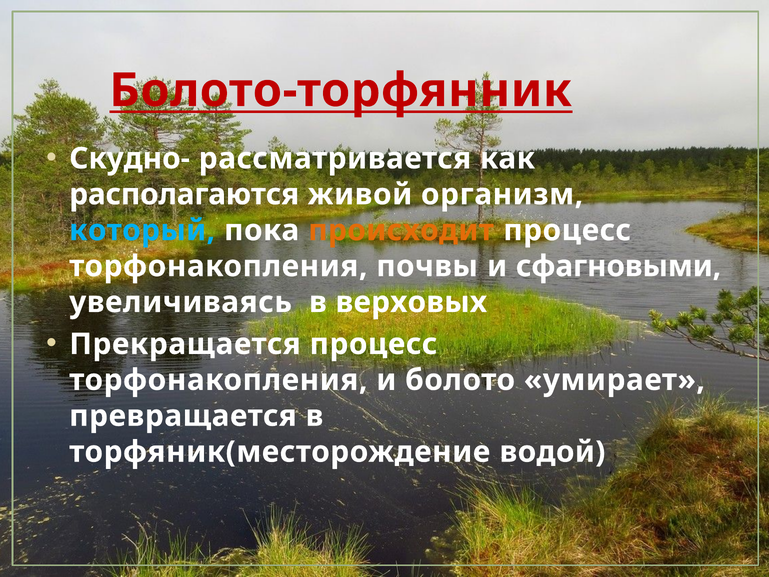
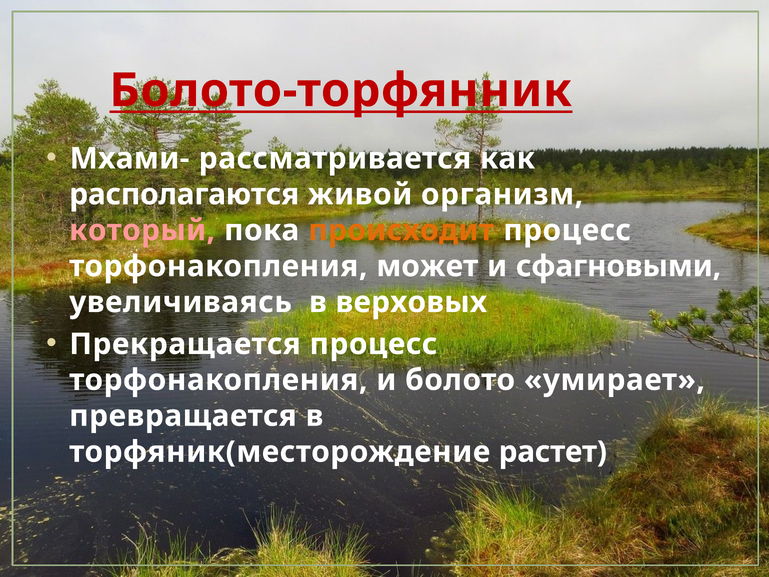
Скудно-: Скудно- -> Мхами-
который colour: light blue -> pink
почвы: почвы -> может
водой: водой -> растет
